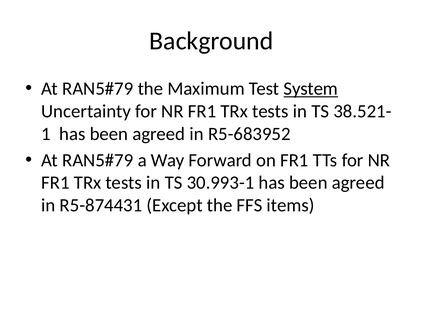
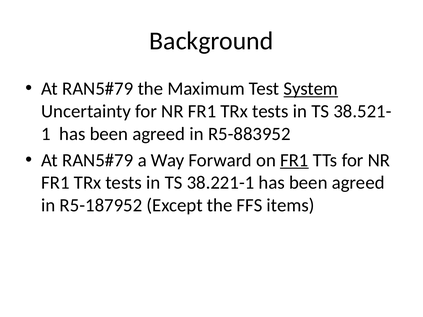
R5-683952: R5-683952 -> R5-883952
FR1 at (294, 160) underline: none -> present
30.993-1: 30.993-1 -> 38.221-1
R5-874431: R5-874431 -> R5-187952
